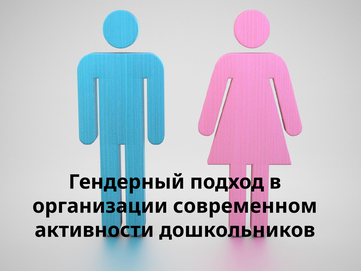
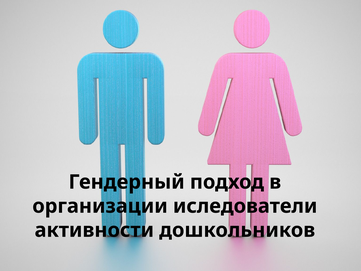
современном: современном -> иследователи
